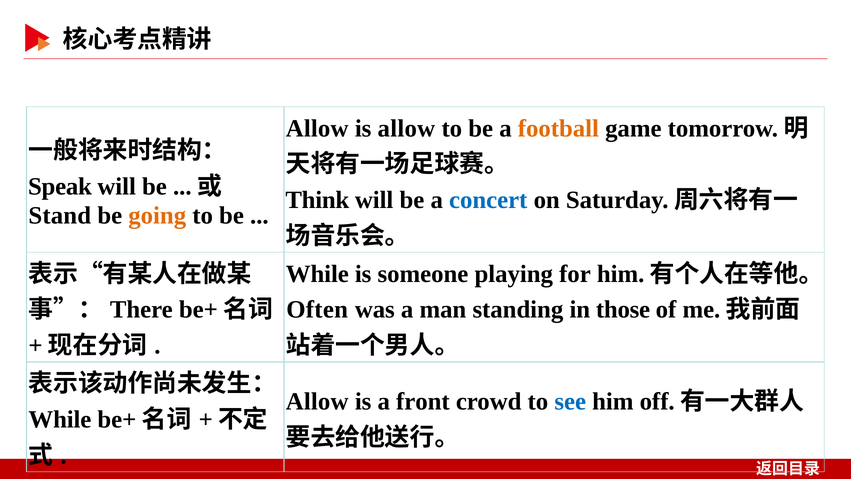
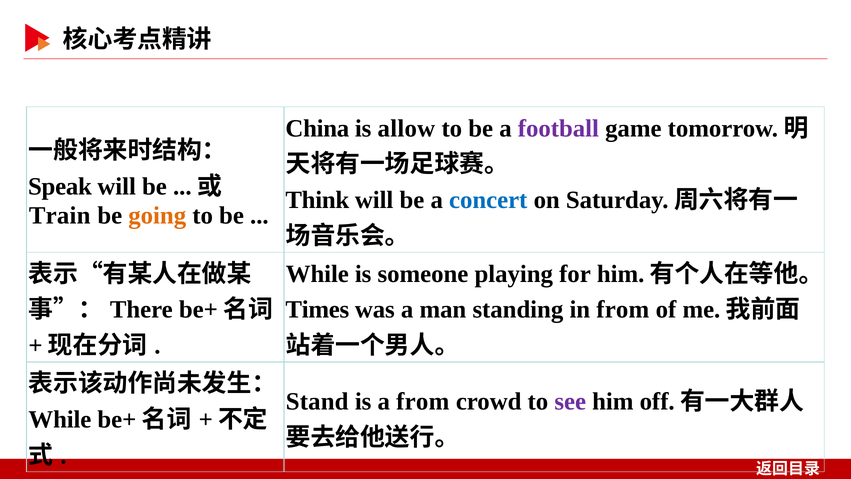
Allow at (317, 128): Allow -> China
football colour: orange -> purple
Stand: Stand -> Train
Often: Often -> Times
in those: those -> from
Allow at (317, 401): Allow -> Stand
a front: front -> from
see colour: blue -> purple
